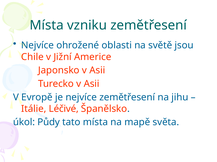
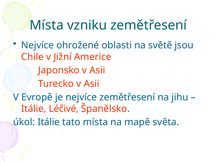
úkol Půdy: Půdy -> Itálie
